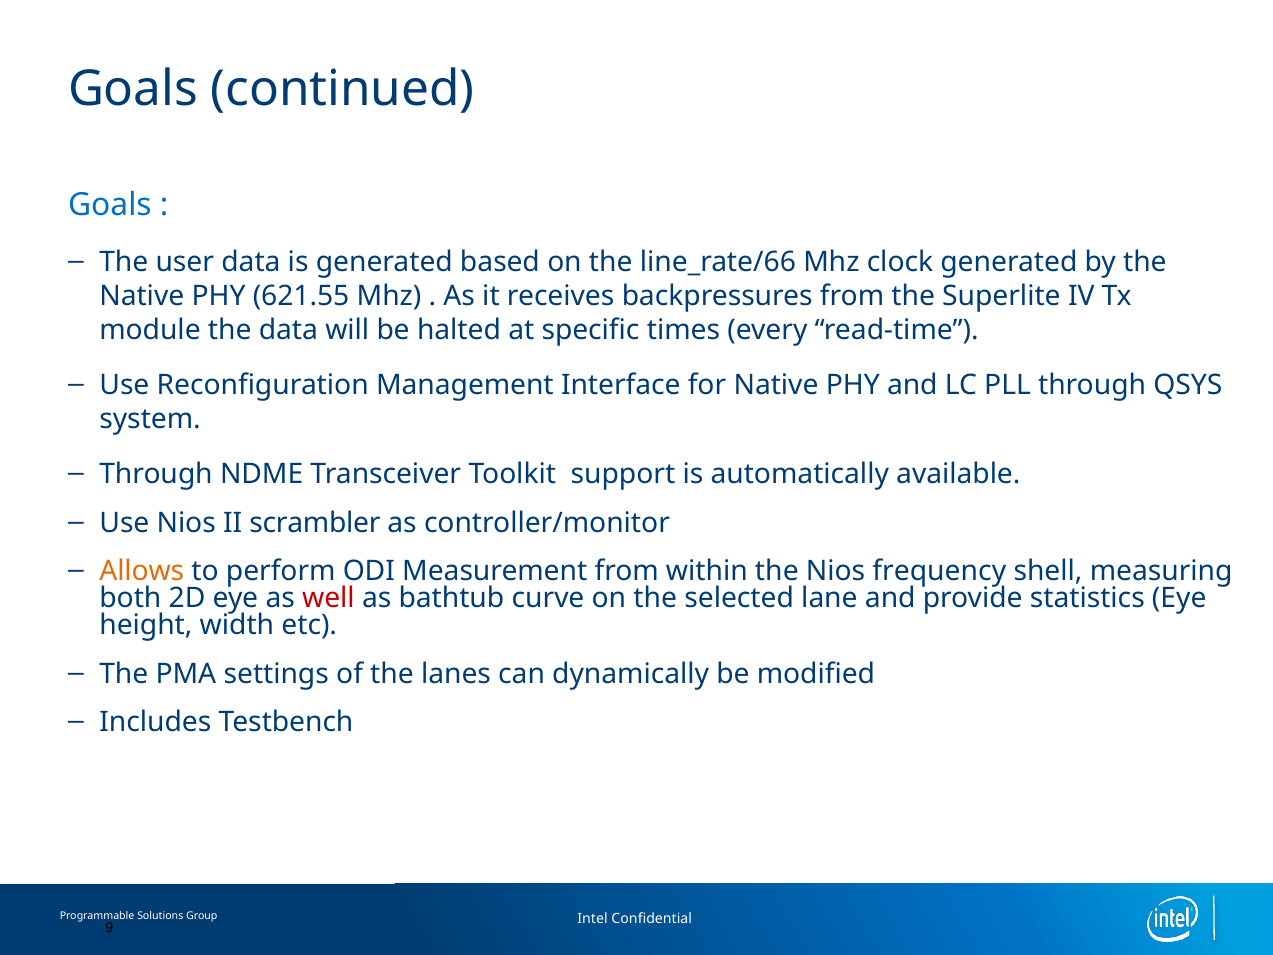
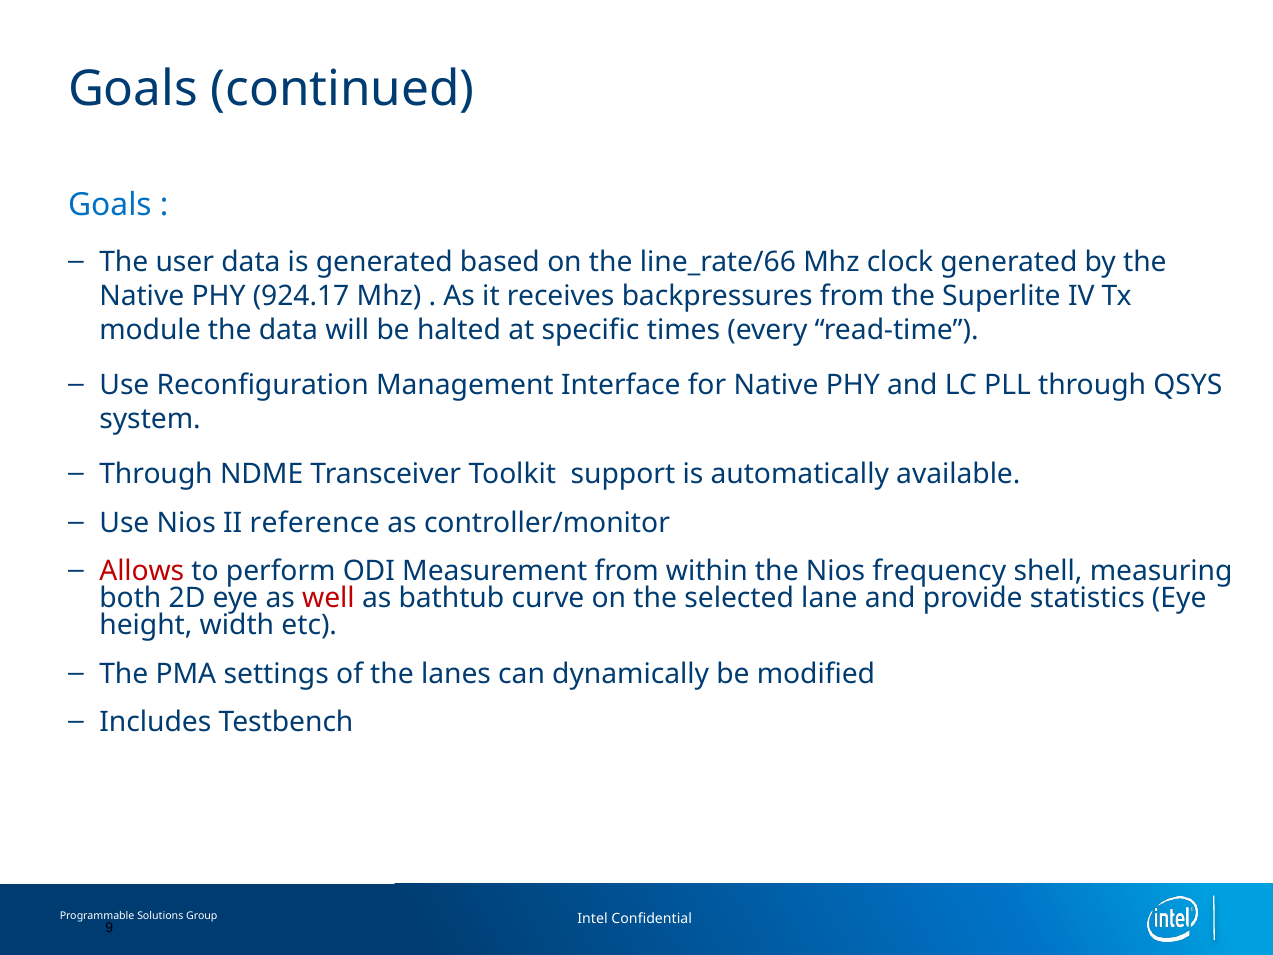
621.55: 621.55 -> 924.17
scrambler: scrambler -> reference
Allows colour: orange -> red
